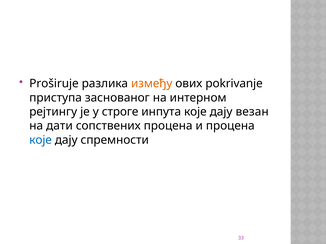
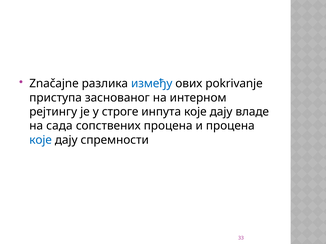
Proširuje: Proširuje -> Značajne
између colour: orange -> blue
везан: везан -> владе
дати: дати -> сада
